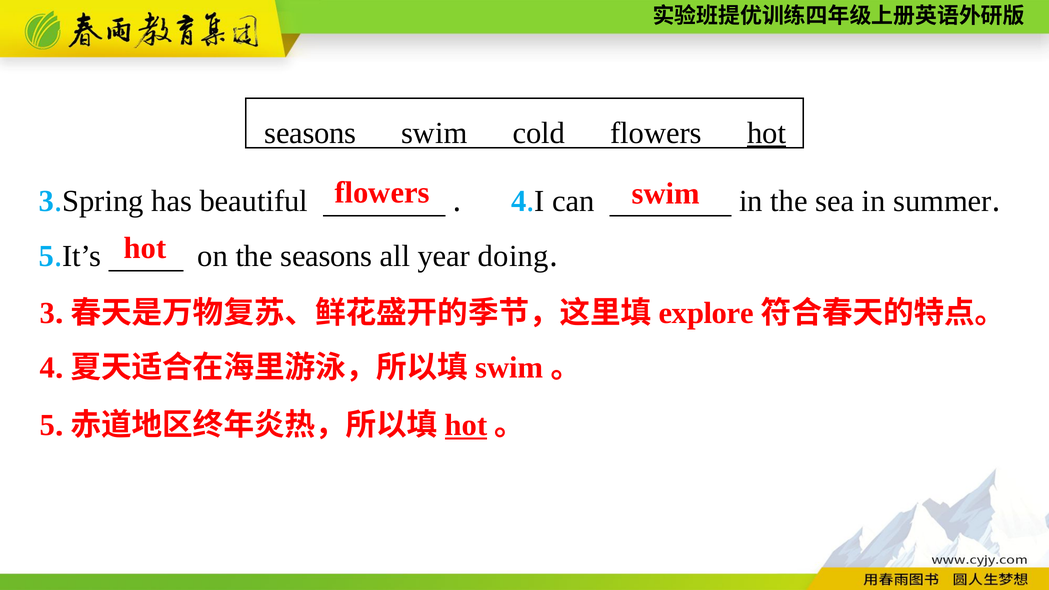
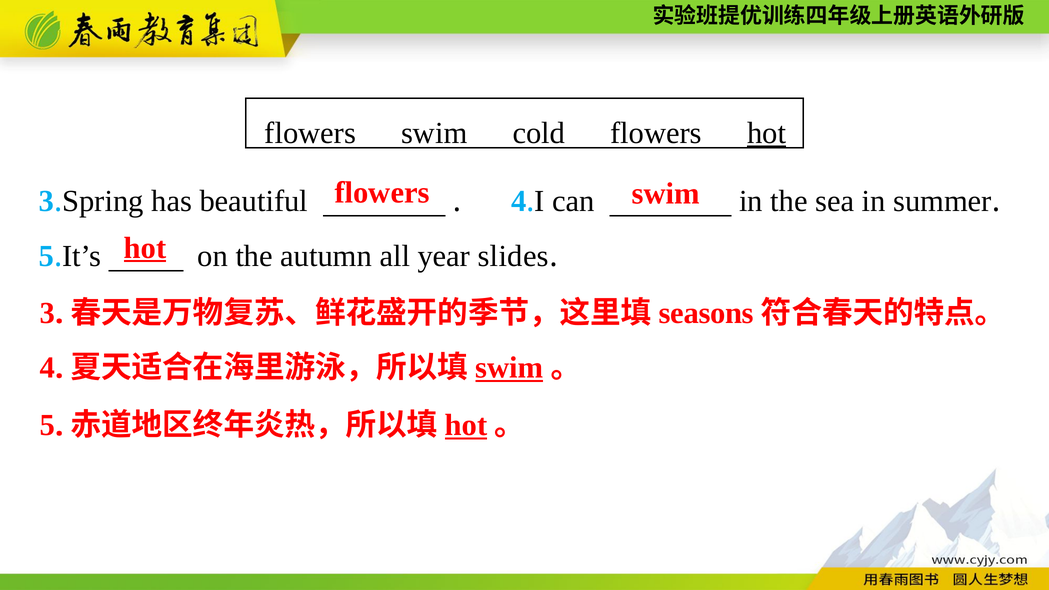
seasons at (310, 133): seasons -> flowers
hot at (145, 248) underline: none -> present
the seasons: seasons -> autumn
doing: doing -> slides
explore: explore -> seasons
swim at (509, 368) underline: none -> present
